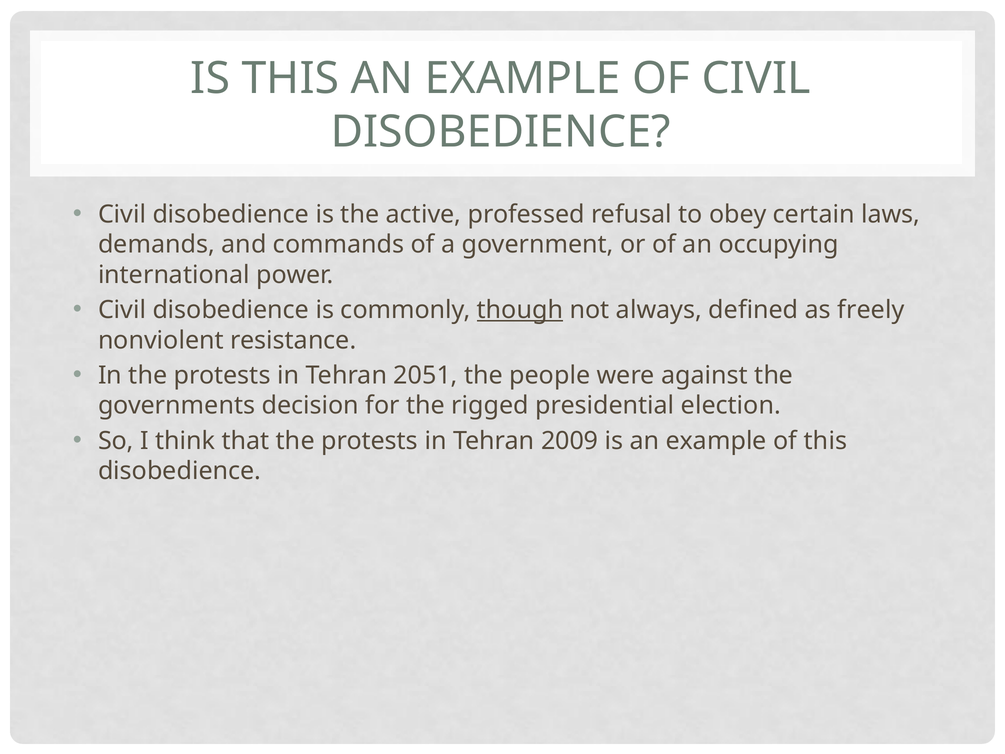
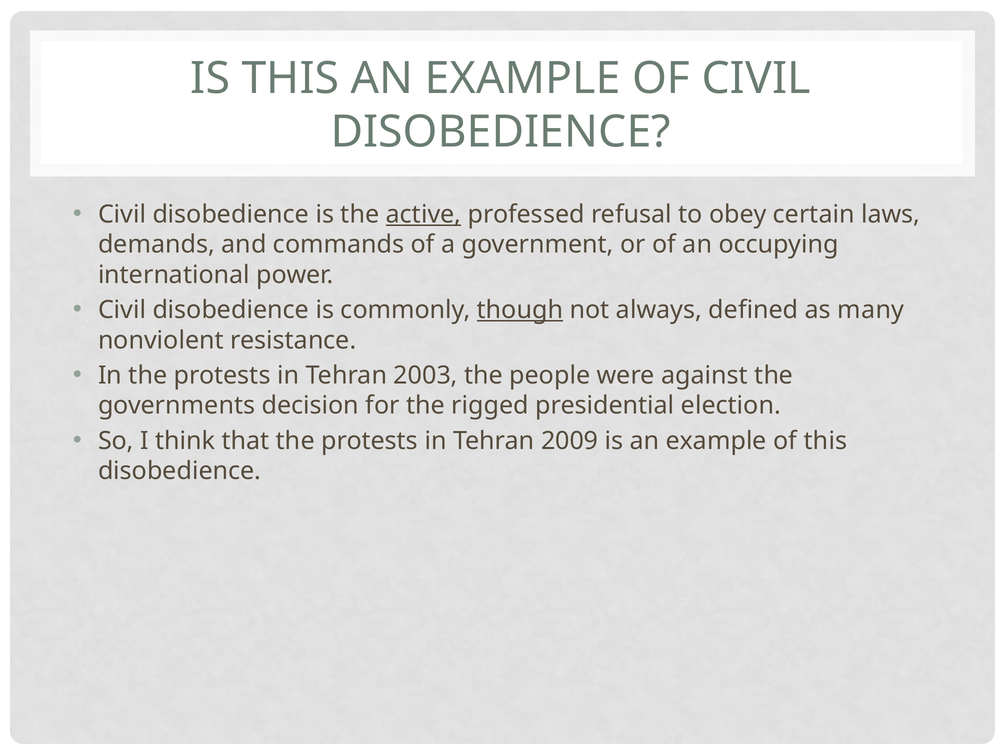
active underline: none -> present
freely: freely -> many
2051: 2051 -> 2003
